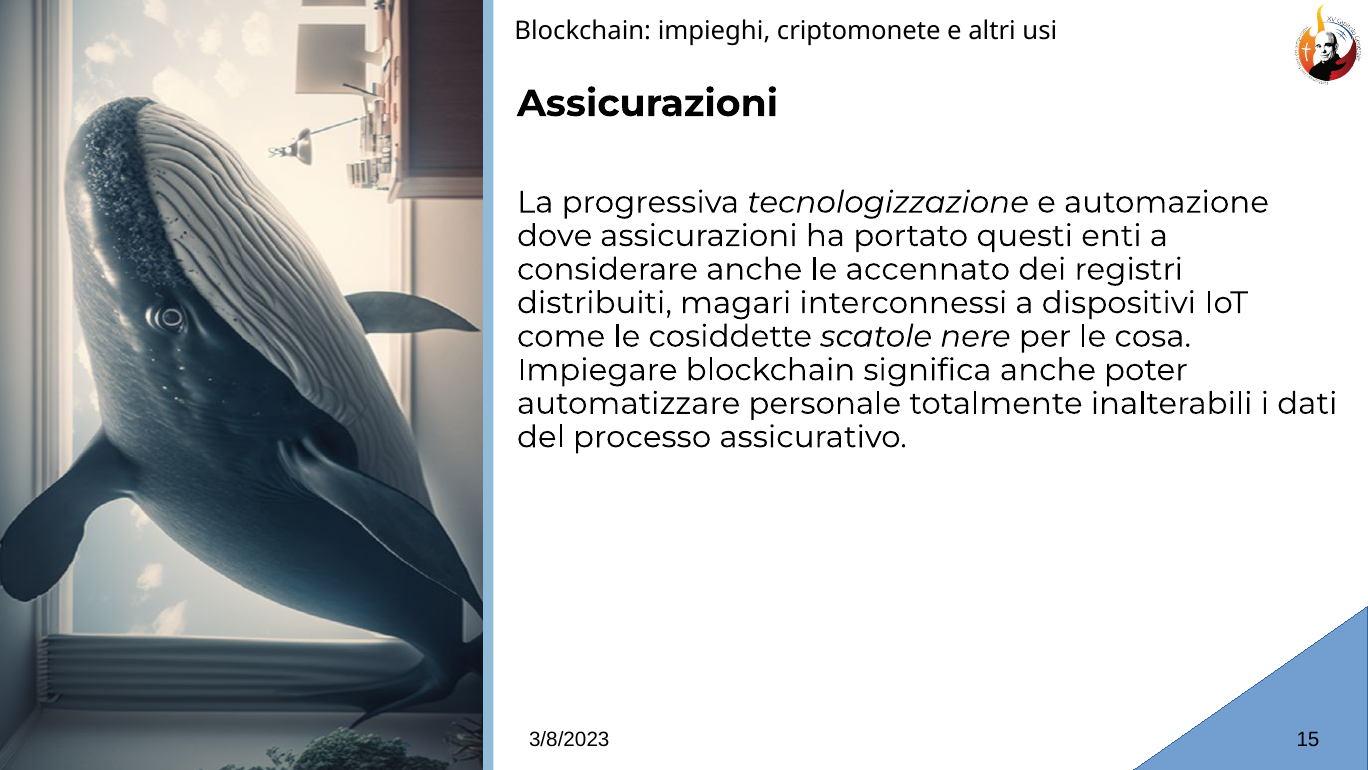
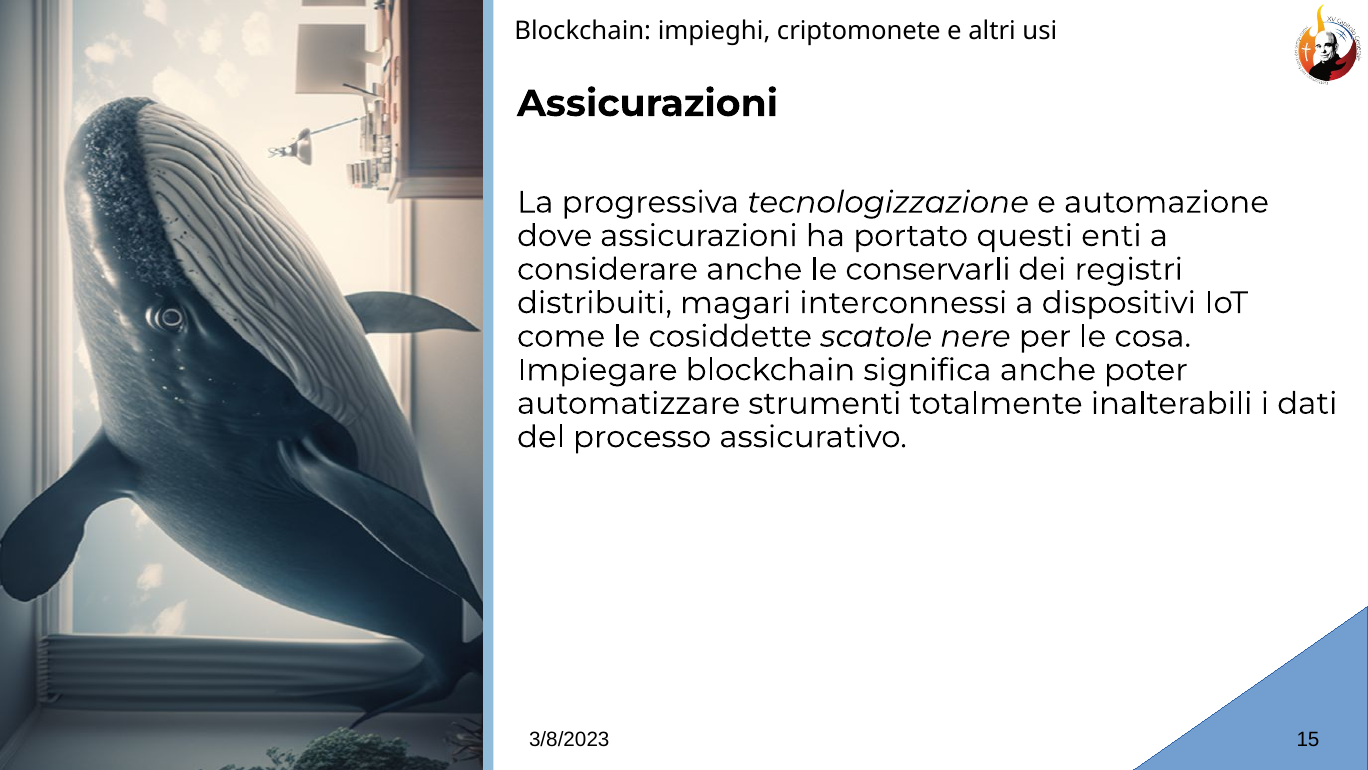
accennato: accennato -> conservarli
personale: personale -> strumenti
